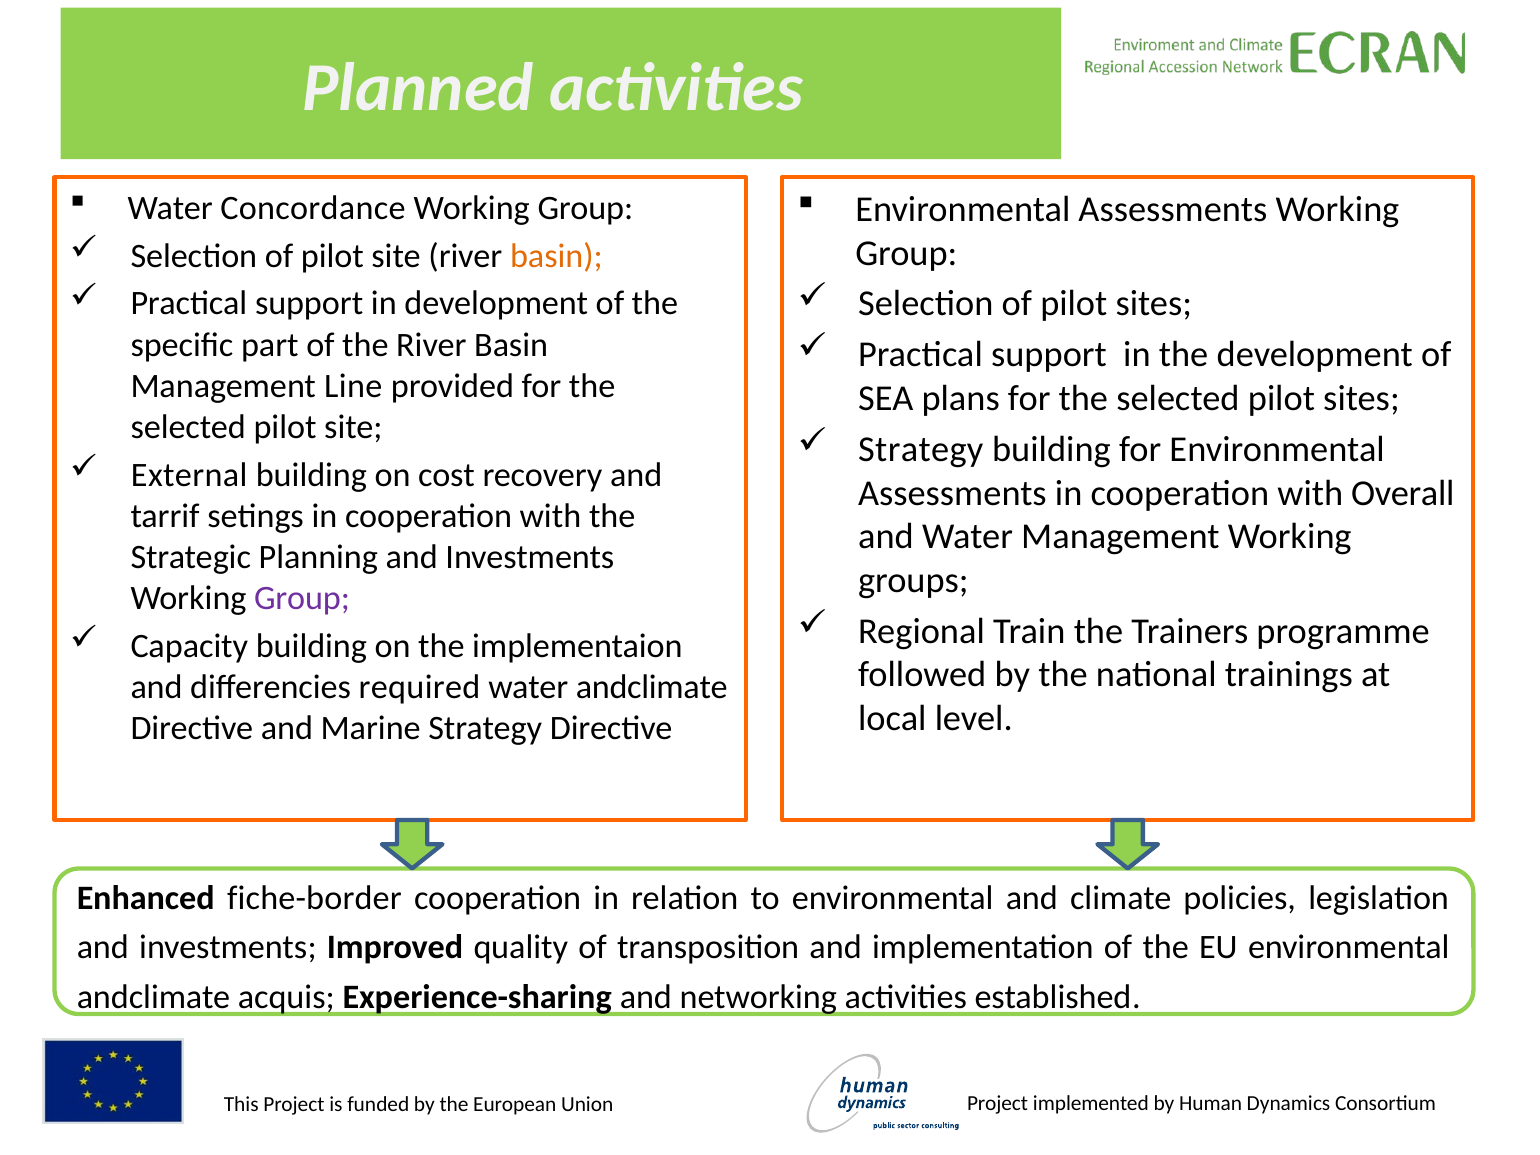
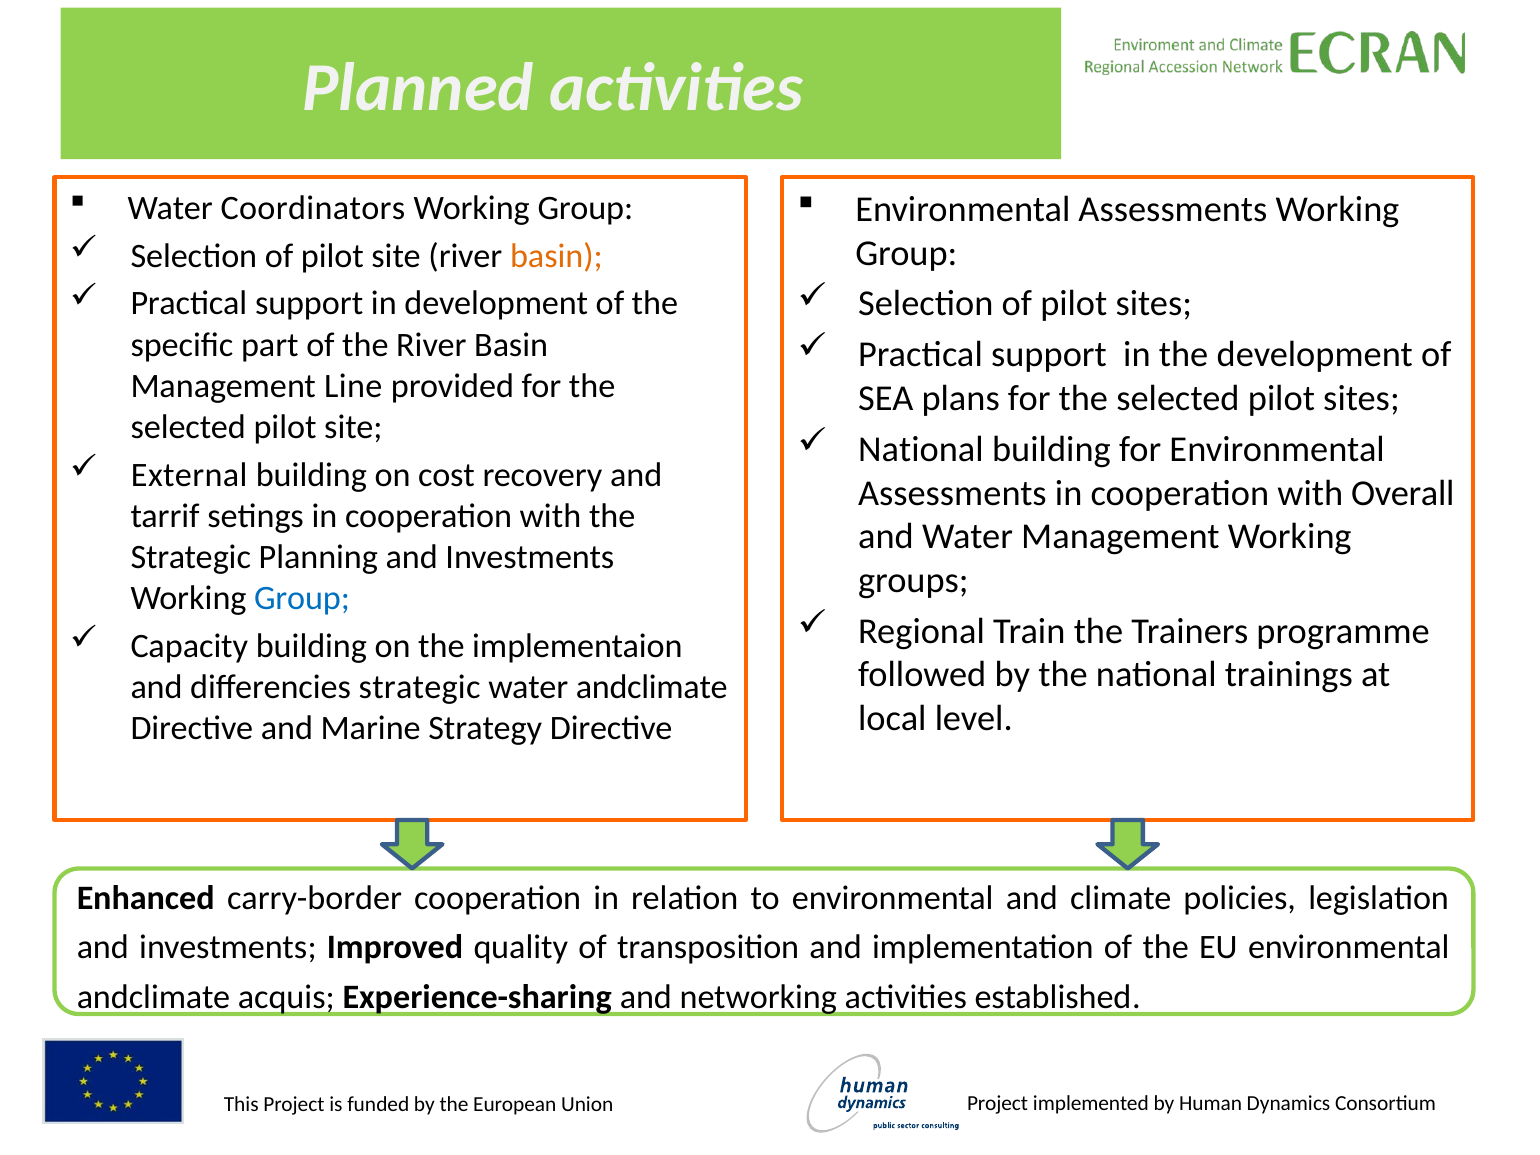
Concordance: Concordance -> Coordinators
Strategy at (921, 449): Strategy -> National
Group at (302, 598) colour: purple -> blue
differencies required: required -> strategic
fiche-border: fiche-border -> carry-border
